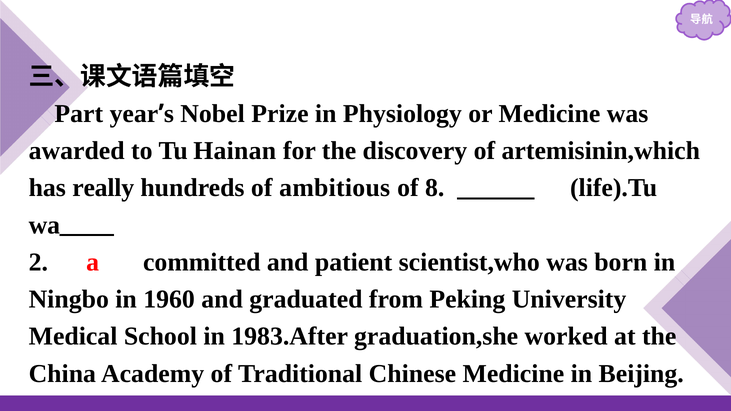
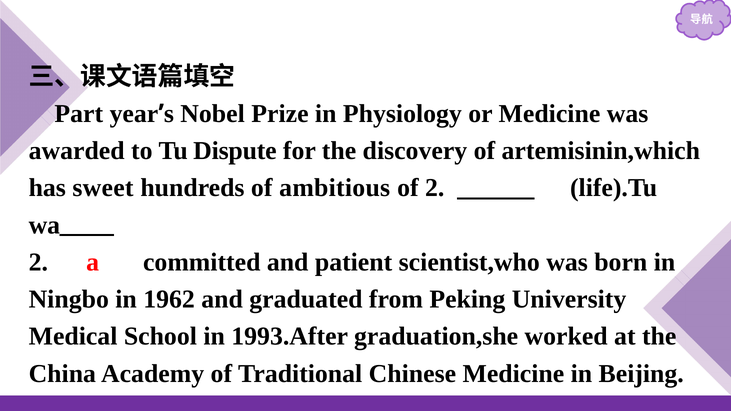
Hainan: Hainan -> Dispute
really: really -> sweet
of 8: 8 -> 2
1960: 1960 -> 1962
1983.After: 1983.After -> 1993.After
